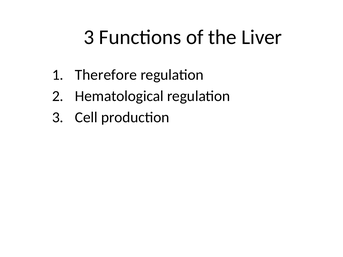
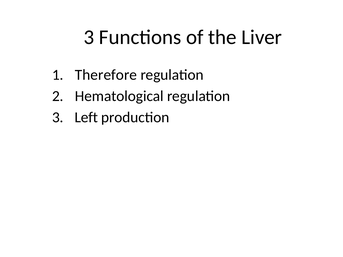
Cell: Cell -> Left
